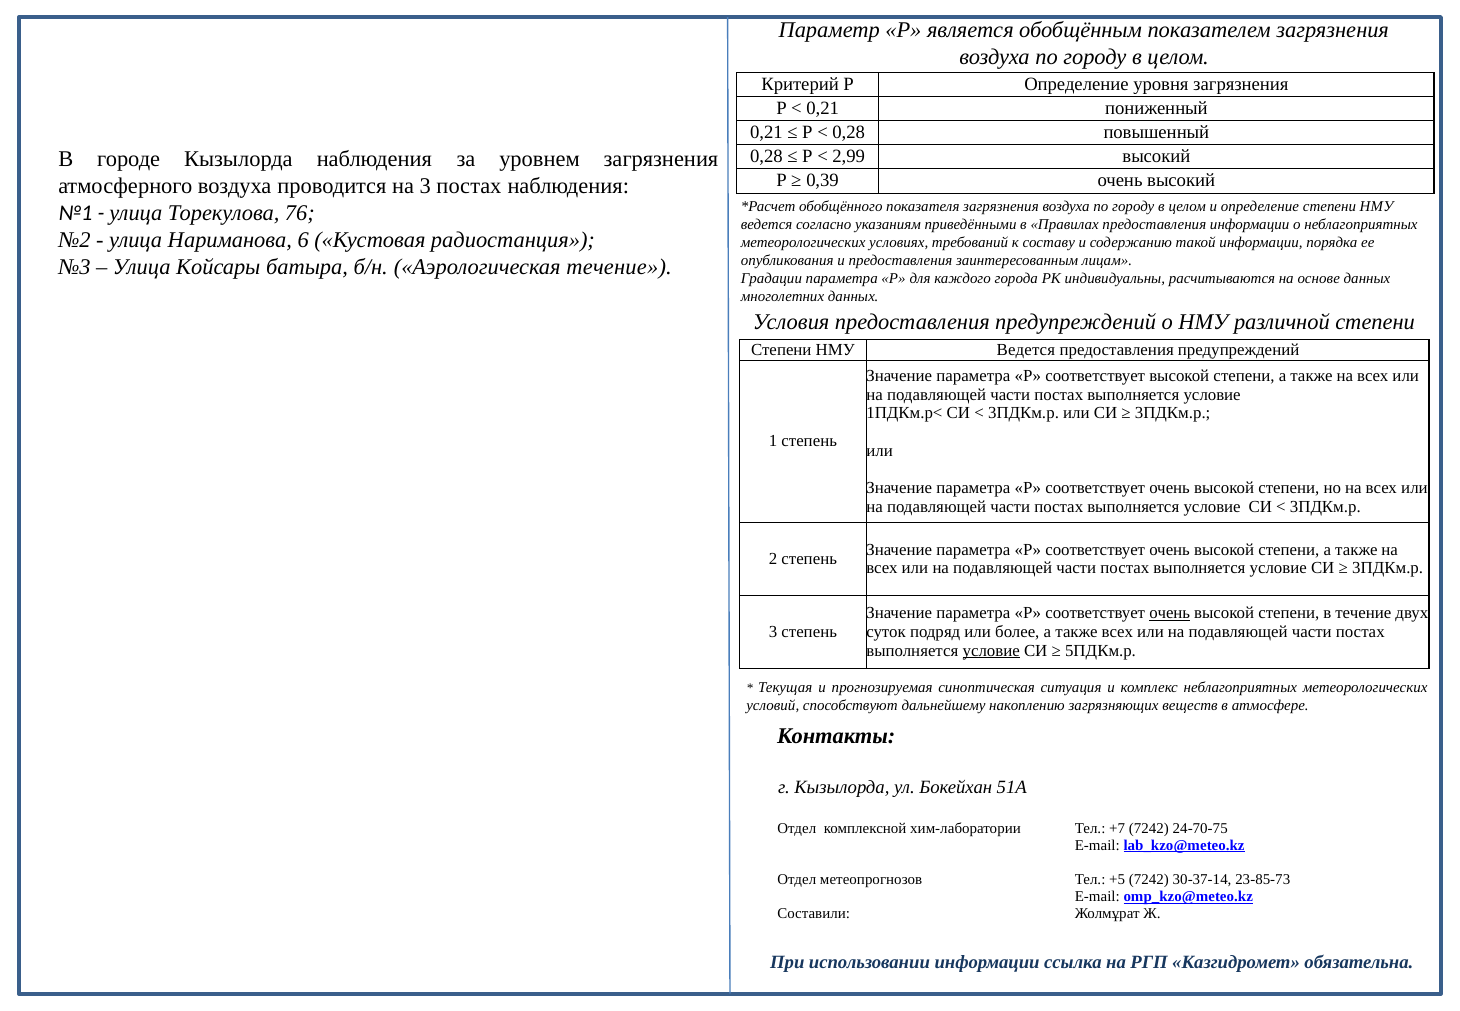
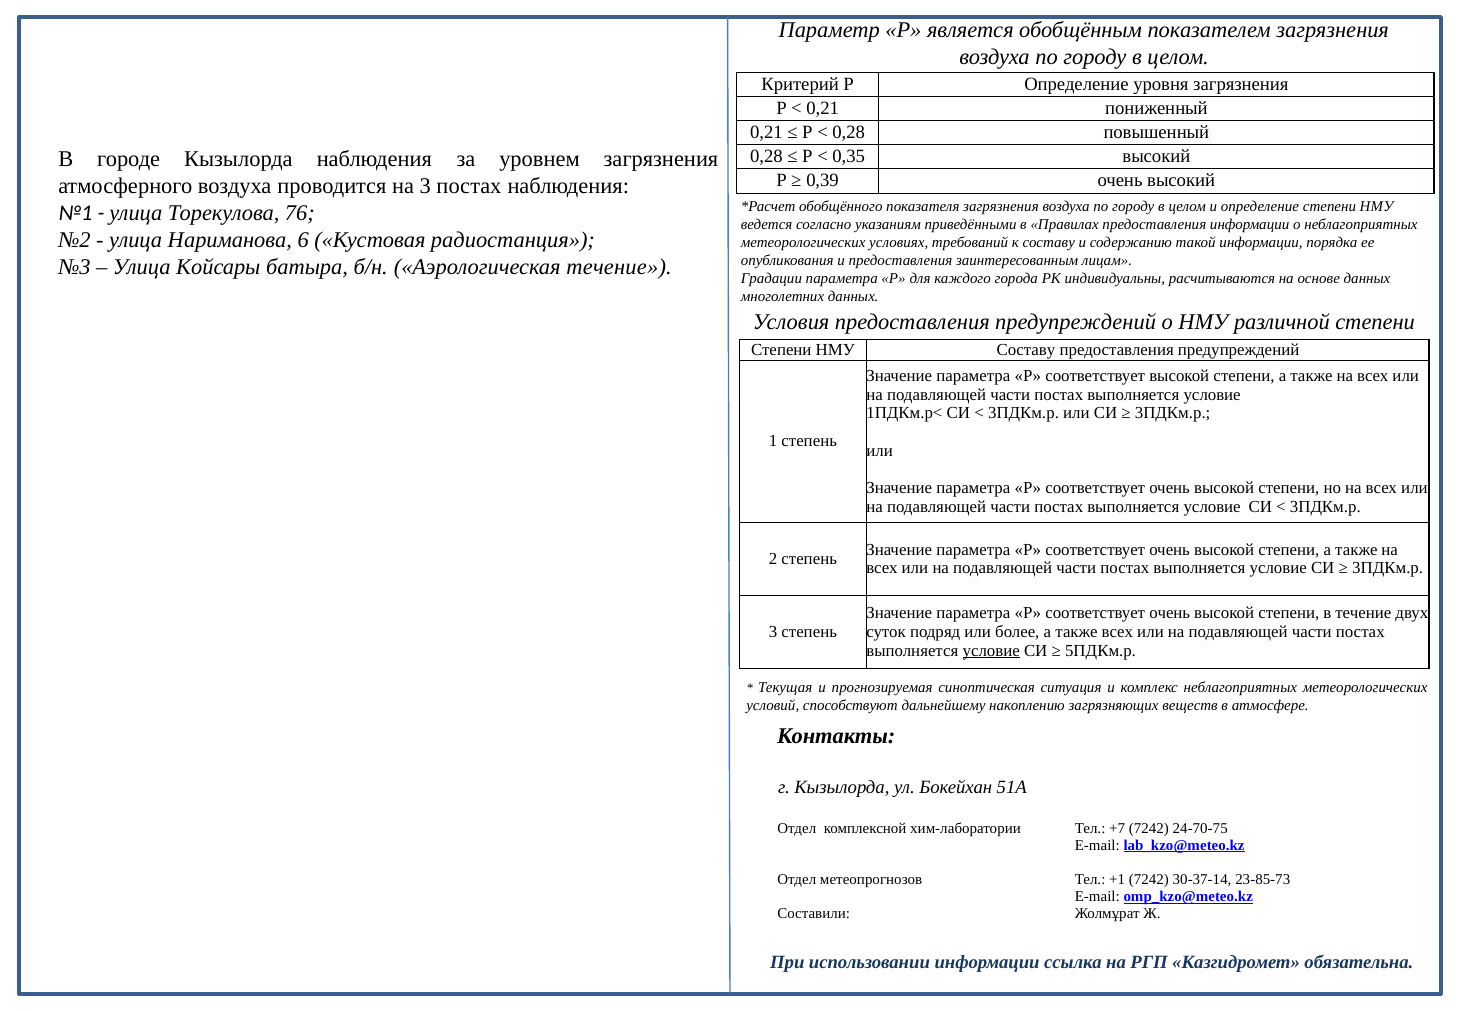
2,99: 2,99 -> 0,35
Ведется at (1026, 350): Ведется -> Составу
очень at (1170, 613) underline: present -> none
+5: +5 -> +1
